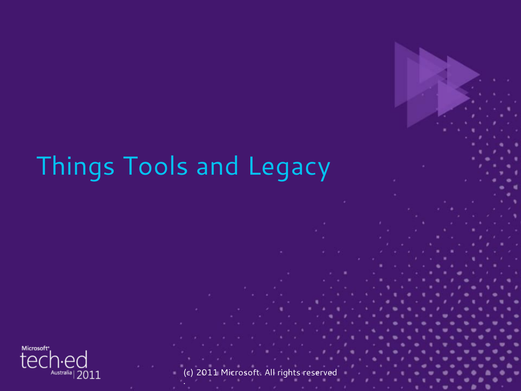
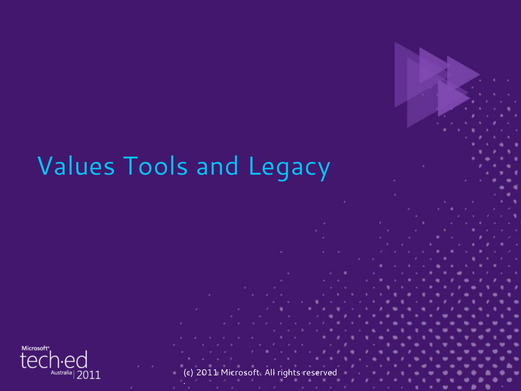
Things: Things -> Values
